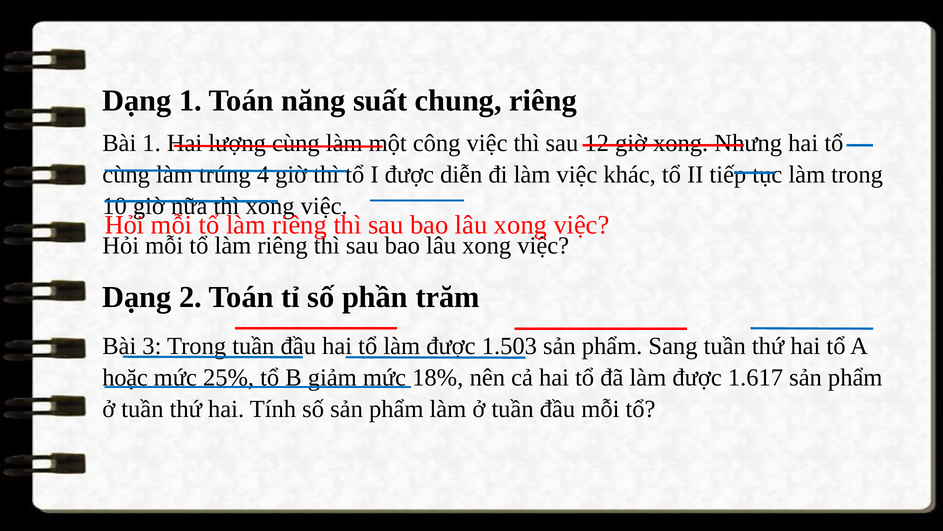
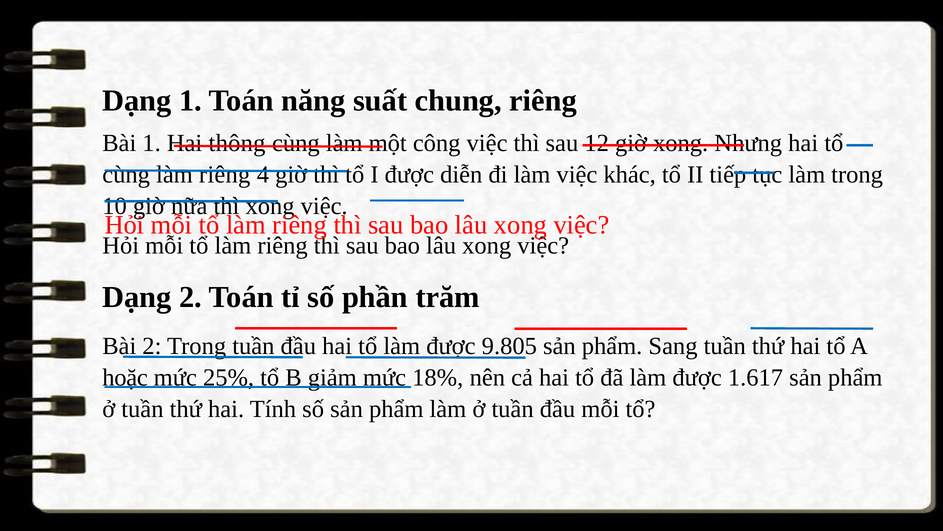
lượng: lượng -> thông
cùng làm trúng: trúng -> riêng
Bài 3: 3 -> 2
1.503: 1.503 -> 9.805
